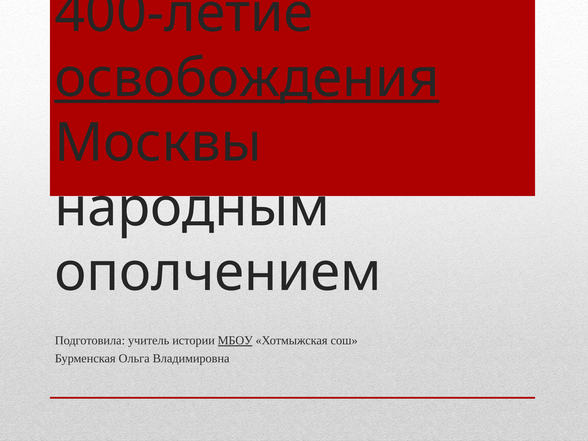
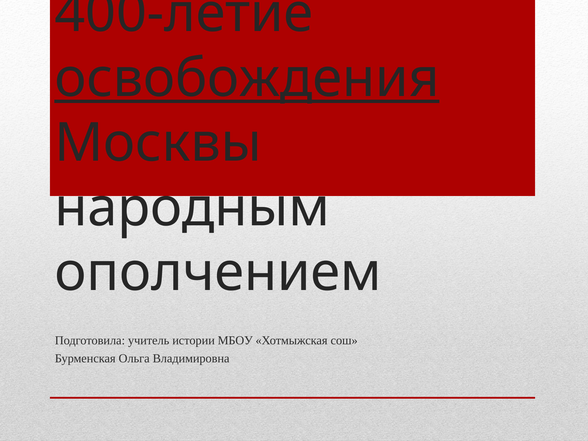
МБОУ underline: present -> none
